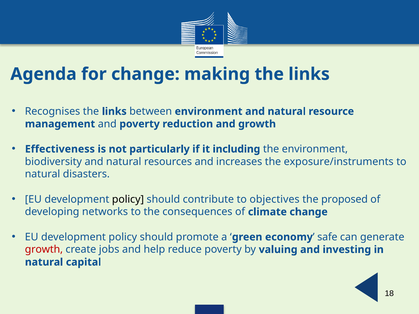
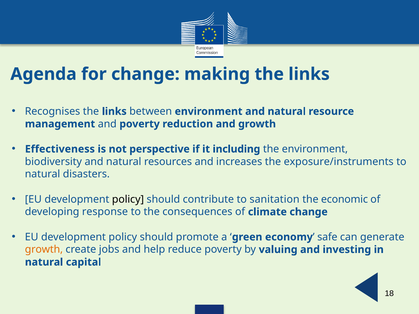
particularly: particularly -> perspective
objectives: objectives -> sanitation
proposed: proposed -> economic
networks: networks -> response
growth at (44, 250) colour: red -> orange
